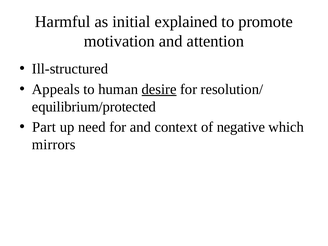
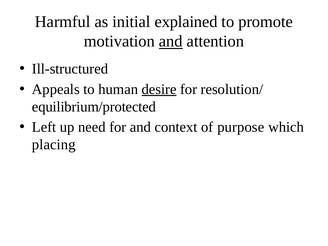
and at (171, 41) underline: none -> present
Part: Part -> Left
negative: negative -> purpose
mirrors: mirrors -> placing
